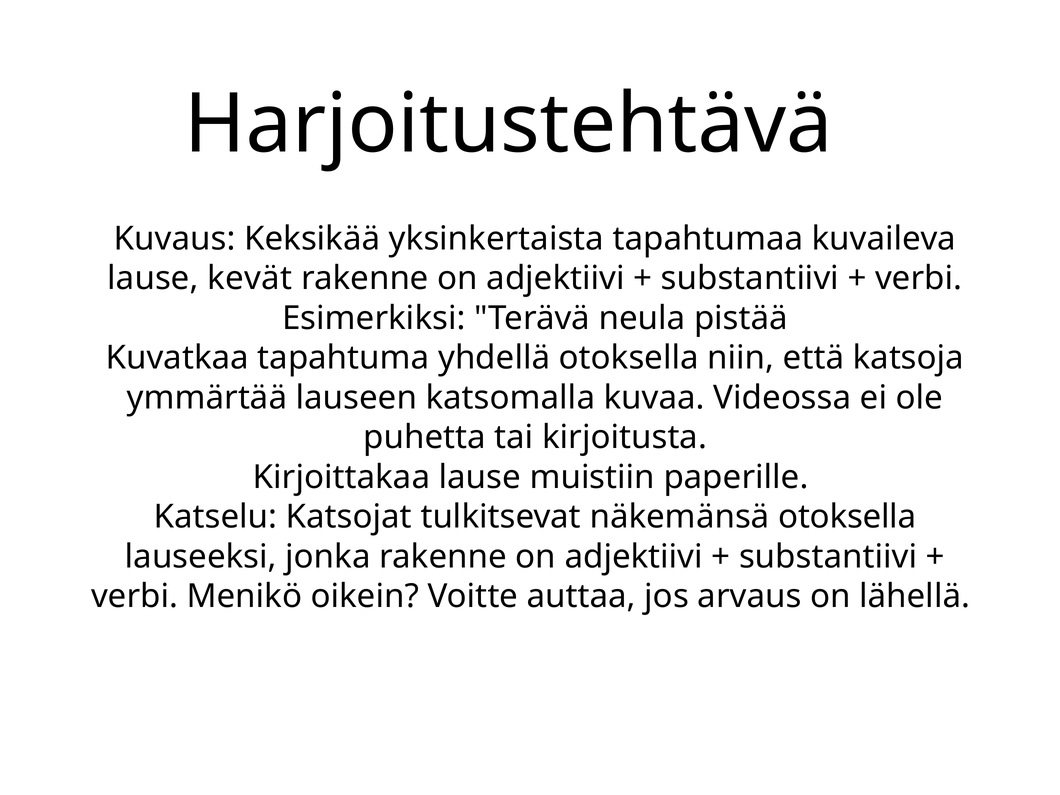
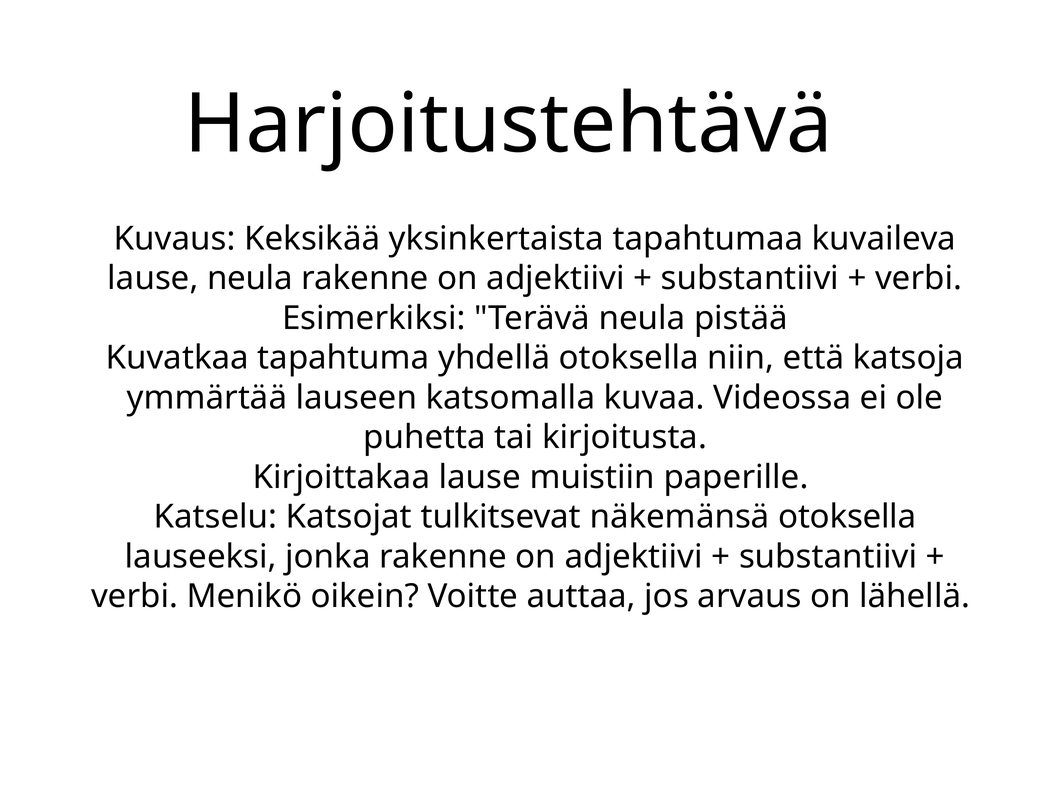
lause kevät: kevät -> neula
